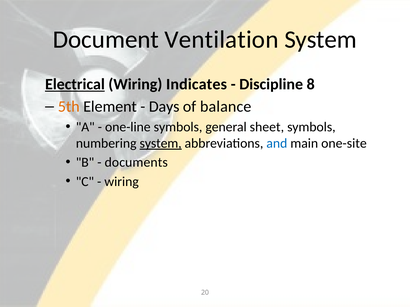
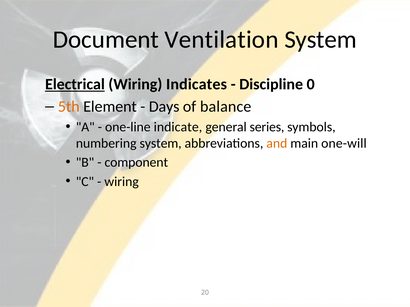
8: 8 -> 0
one-line symbols: symbols -> indicate
sheet: sheet -> series
system at (161, 144) underline: present -> none
and colour: blue -> orange
one-site: one-site -> one-will
documents: documents -> component
